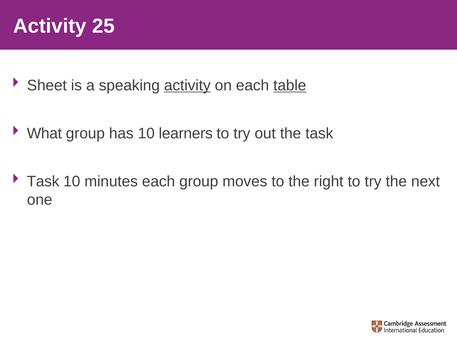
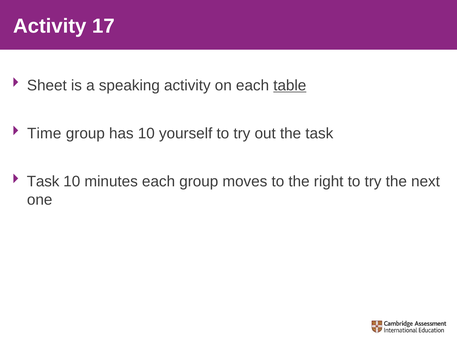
25: 25 -> 17
activity at (187, 85) underline: present -> none
What: What -> Time
learners: learners -> yourself
